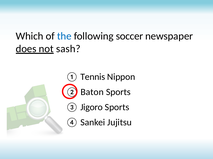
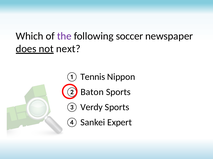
the colour: blue -> purple
sash: sash -> next
Jigoro: Jigoro -> Verdy
Jujitsu: Jujitsu -> Expert
